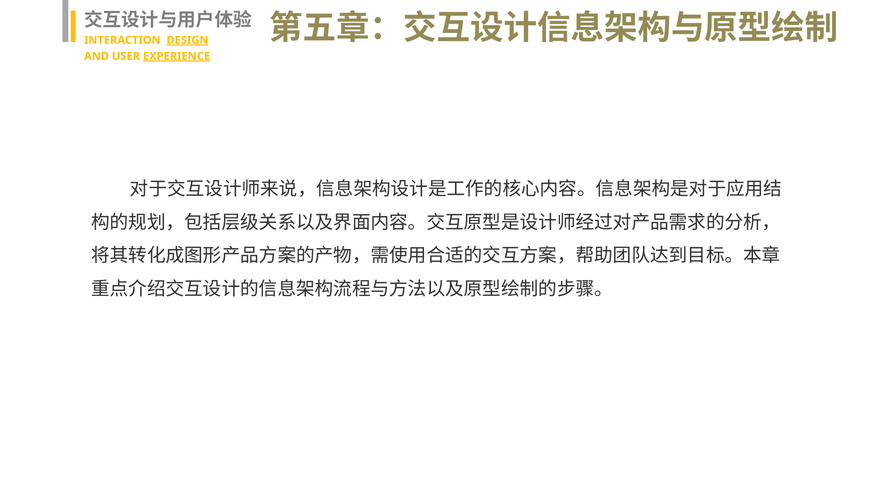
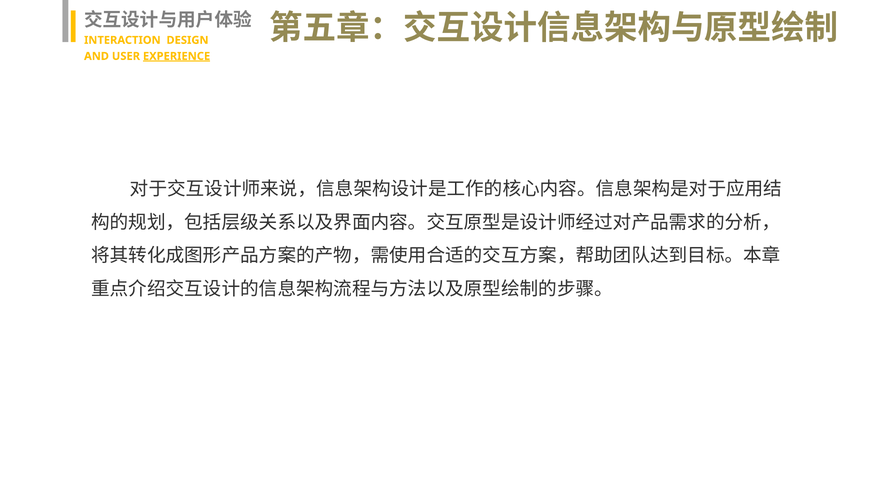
DESIGN underline: present -> none
